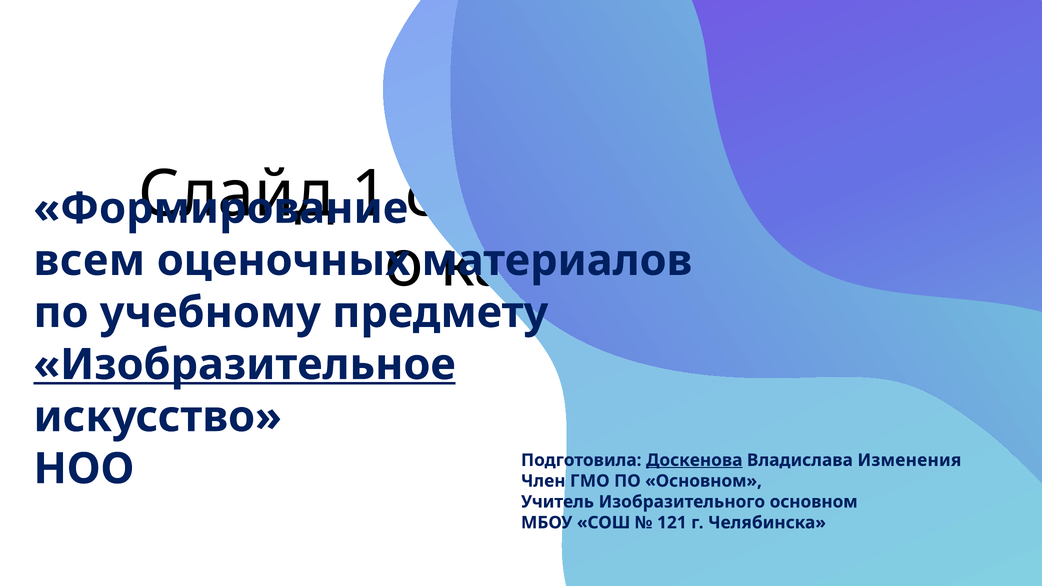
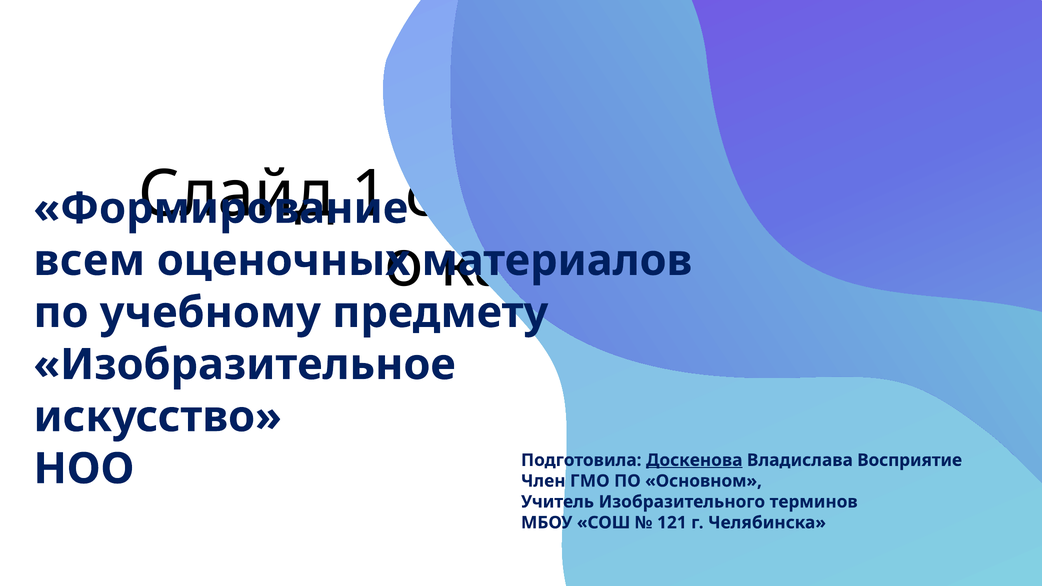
Изобразительное underline: present -> none
Изменения: Изменения -> Восприятие
Изобразительного основном: основном -> терминов
